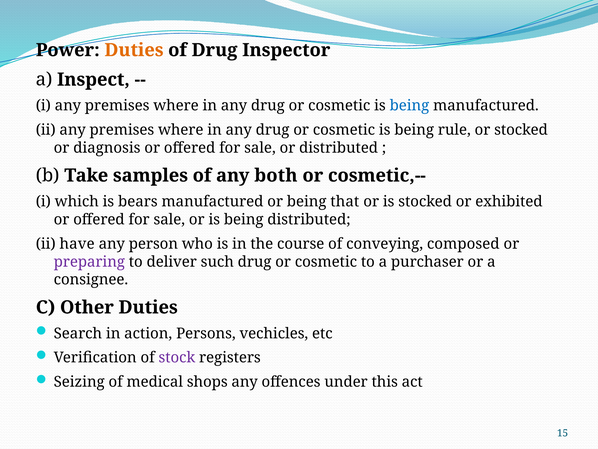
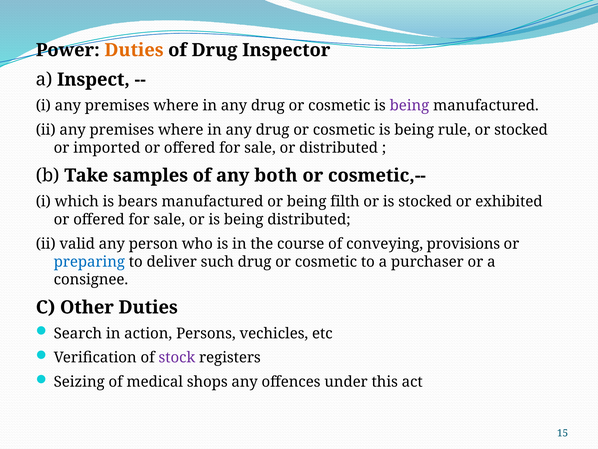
being at (409, 105) colour: blue -> purple
diagnosis: diagnosis -> imported
that: that -> filth
have: have -> valid
composed: composed -> provisions
preparing colour: purple -> blue
